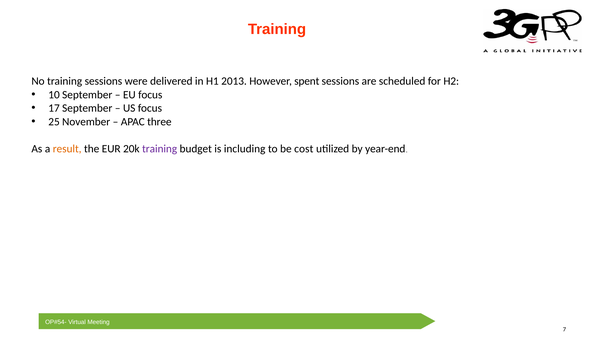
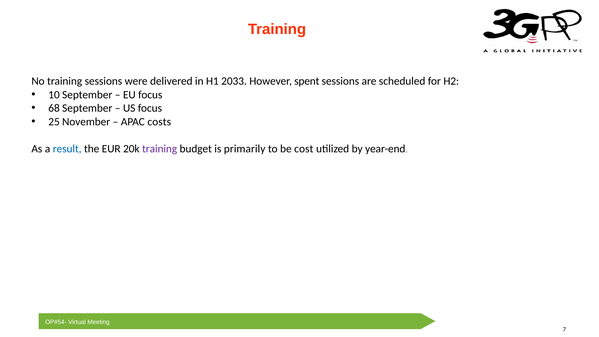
2013: 2013 -> 2033
17: 17 -> 68
three: three -> costs
result colour: orange -> blue
including: including -> primarily
